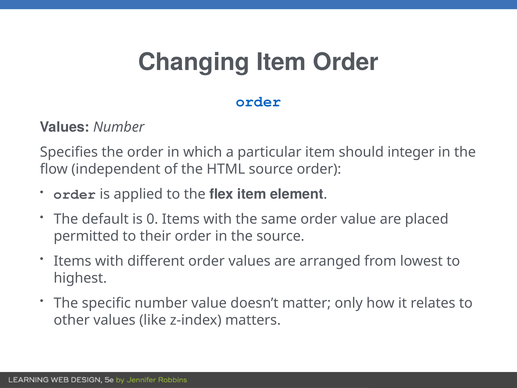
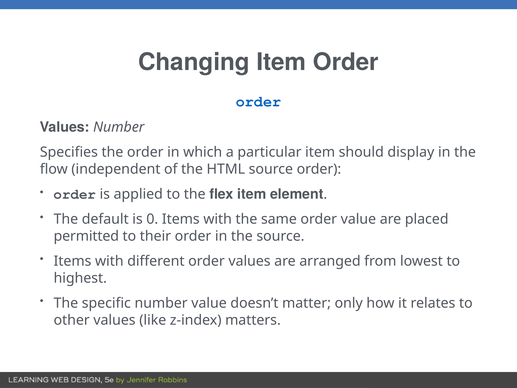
integer: integer -> display
